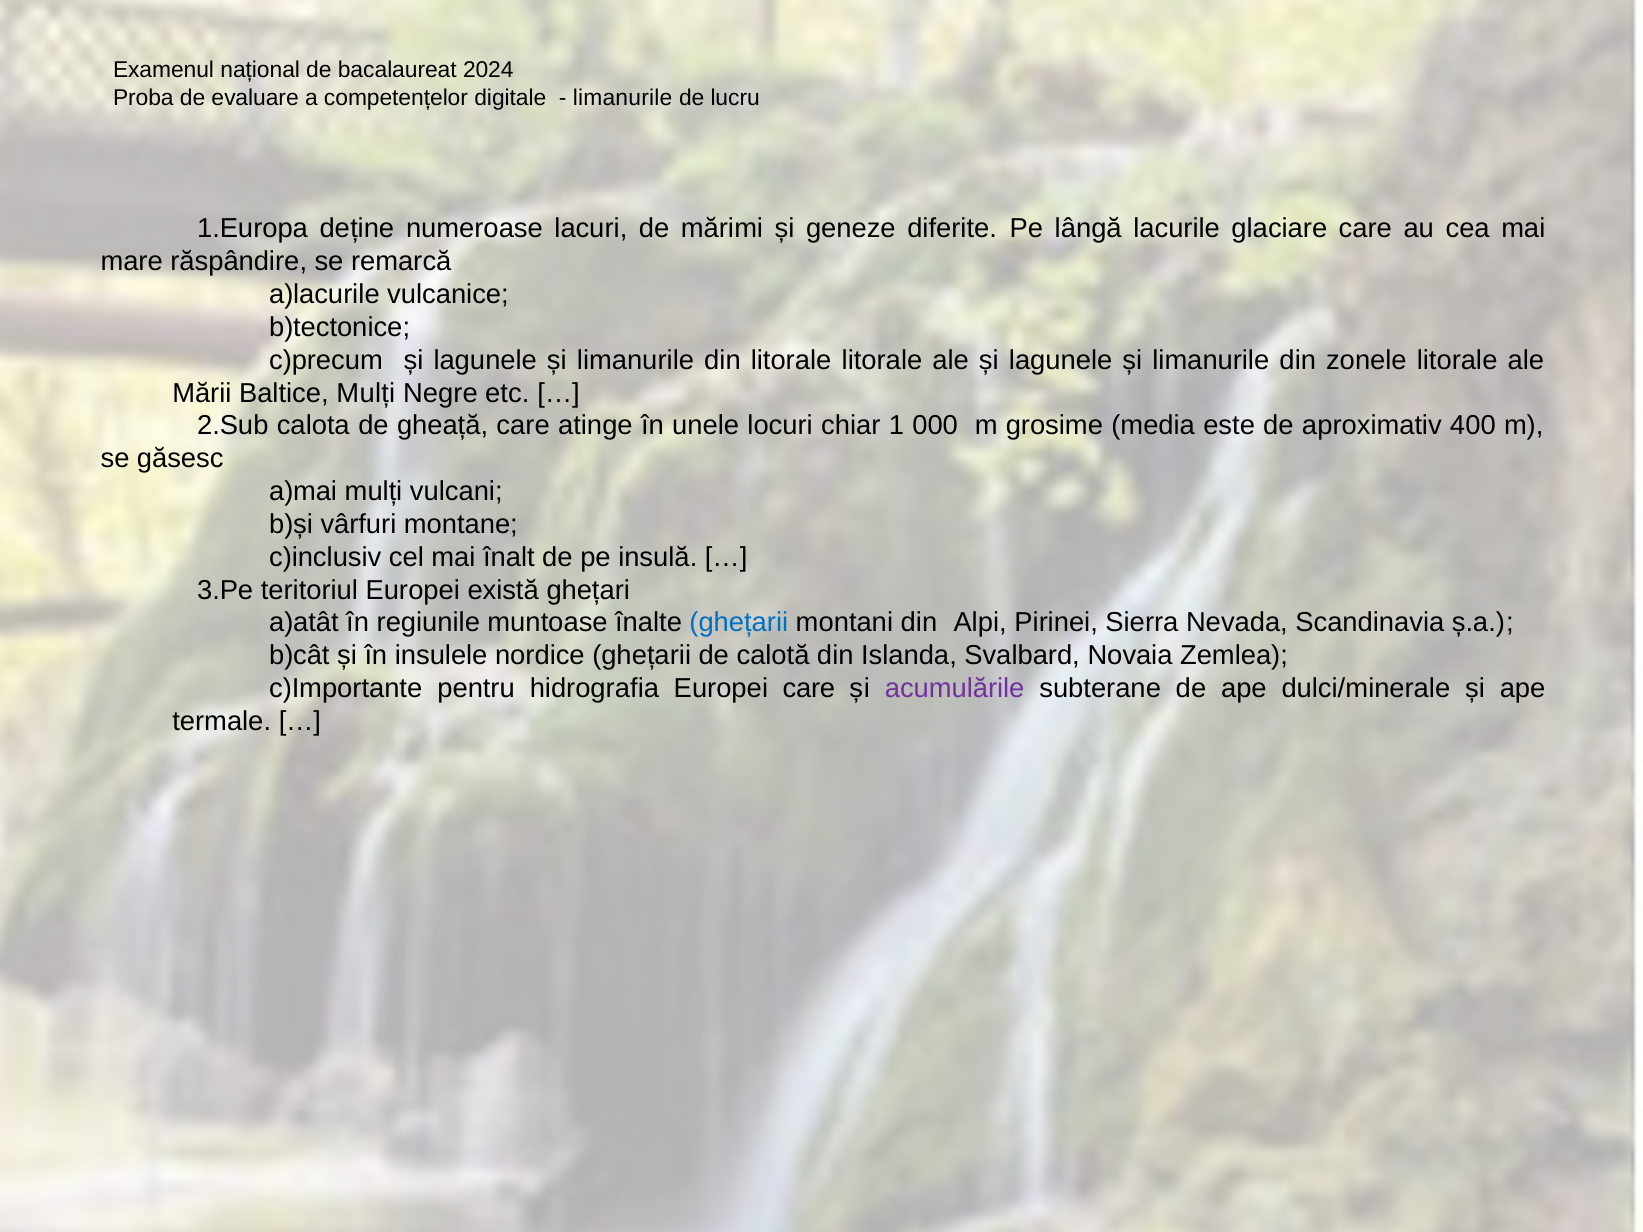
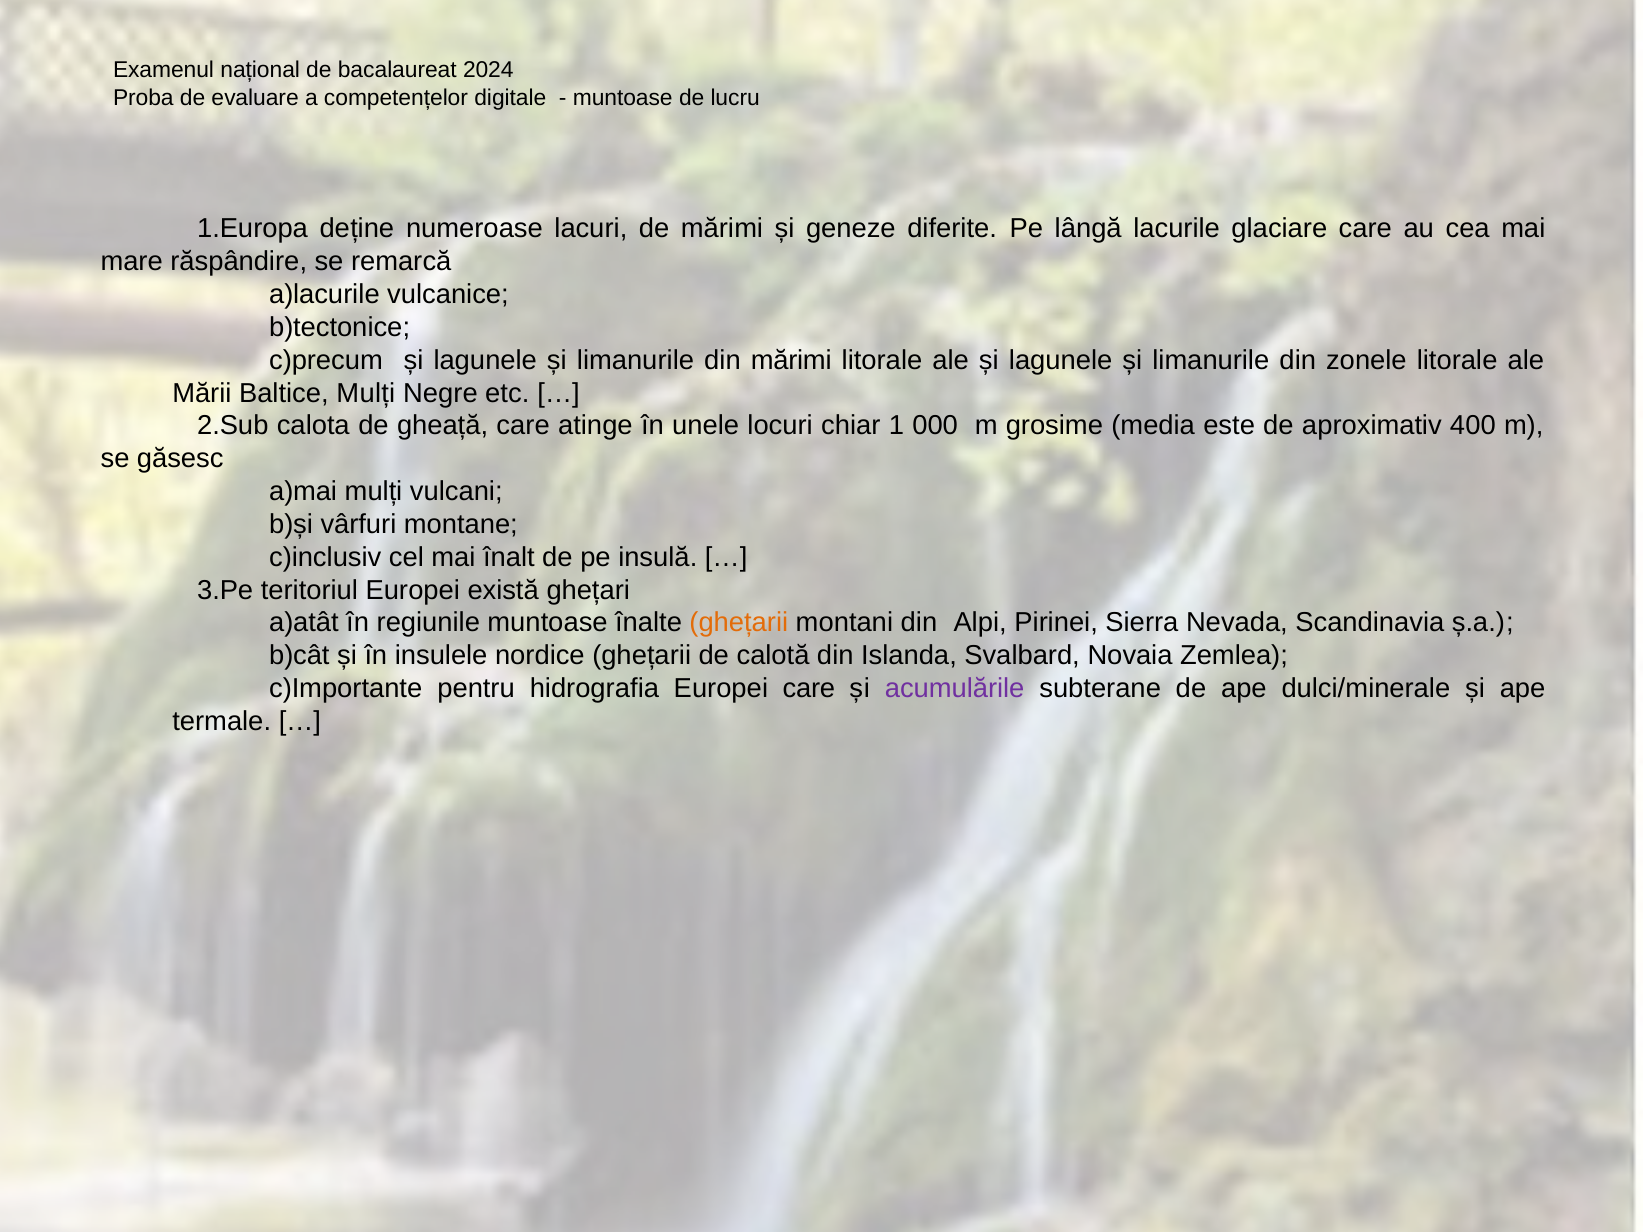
limanurile at (623, 98): limanurile -> muntoase
din litorale: litorale -> mărimi
ghețarii at (739, 623) colour: blue -> orange
